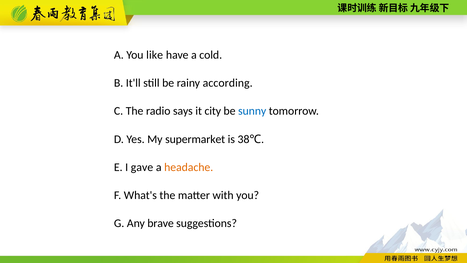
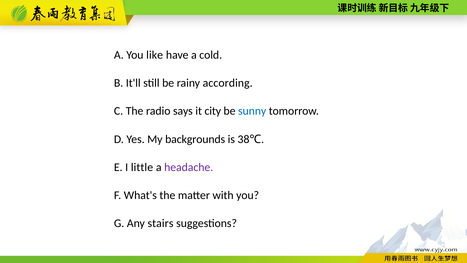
supermarket: supermarket -> backgrounds
gave: gave -> little
headache colour: orange -> purple
brave: brave -> stairs
